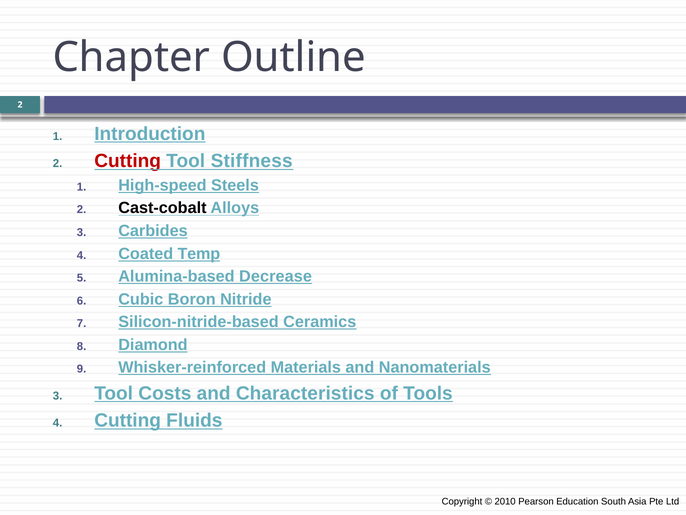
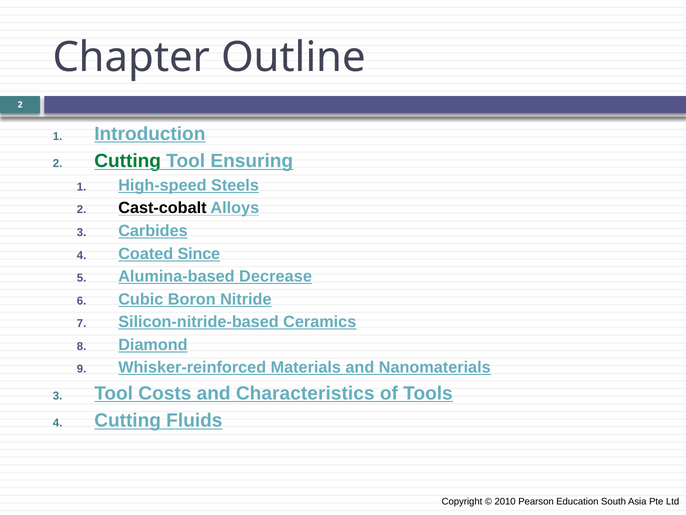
Cutting at (128, 161) colour: red -> green
Stiffness: Stiffness -> Ensuring
Temp: Temp -> Since
